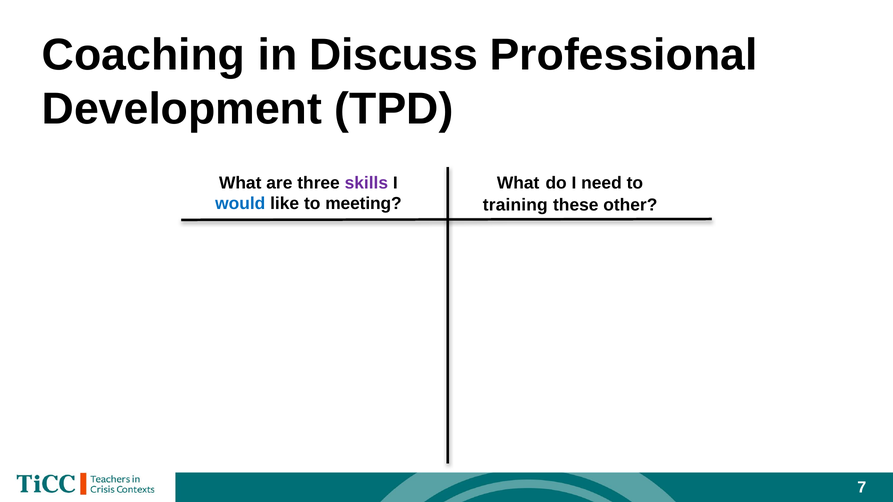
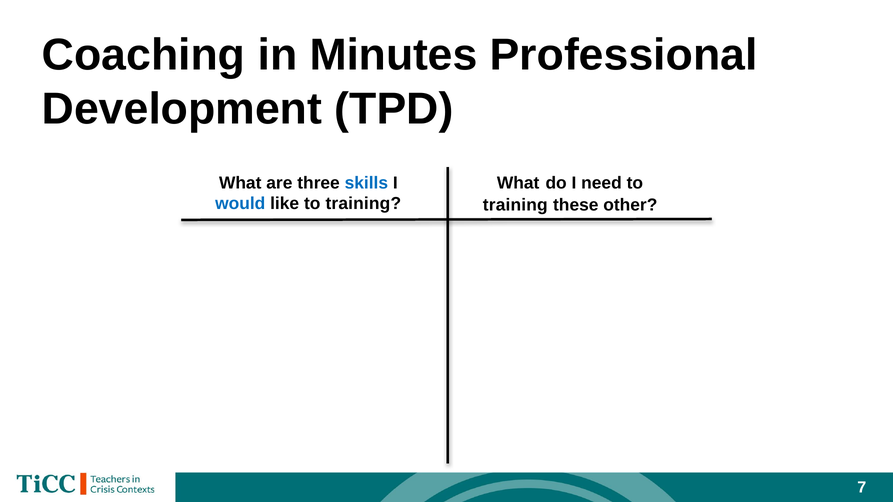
Discuss: Discuss -> Minutes
skills colour: purple -> blue
like to meeting: meeting -> training
